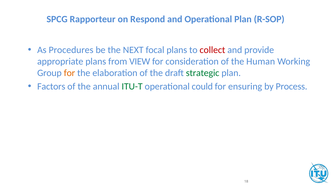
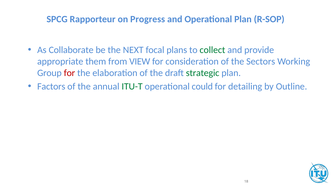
Respond: Respond -> Progress
Procedures: Procedures -> Collaborate
collect colour: red -> green
appropriate plans: plans -> them
Human: Human -> Sectors
for at (69, 73) colour: orange -> red
ensuring: ensuring -> detailing
Process: Process -> Outline
